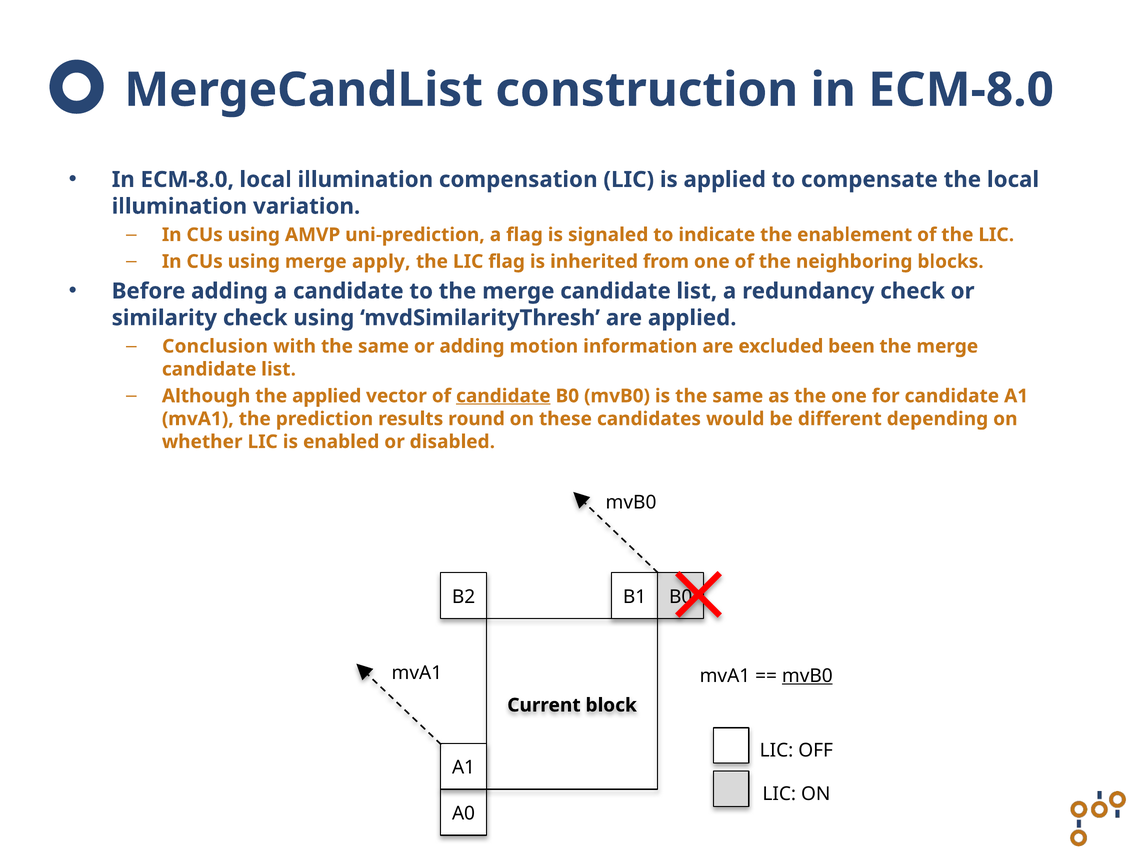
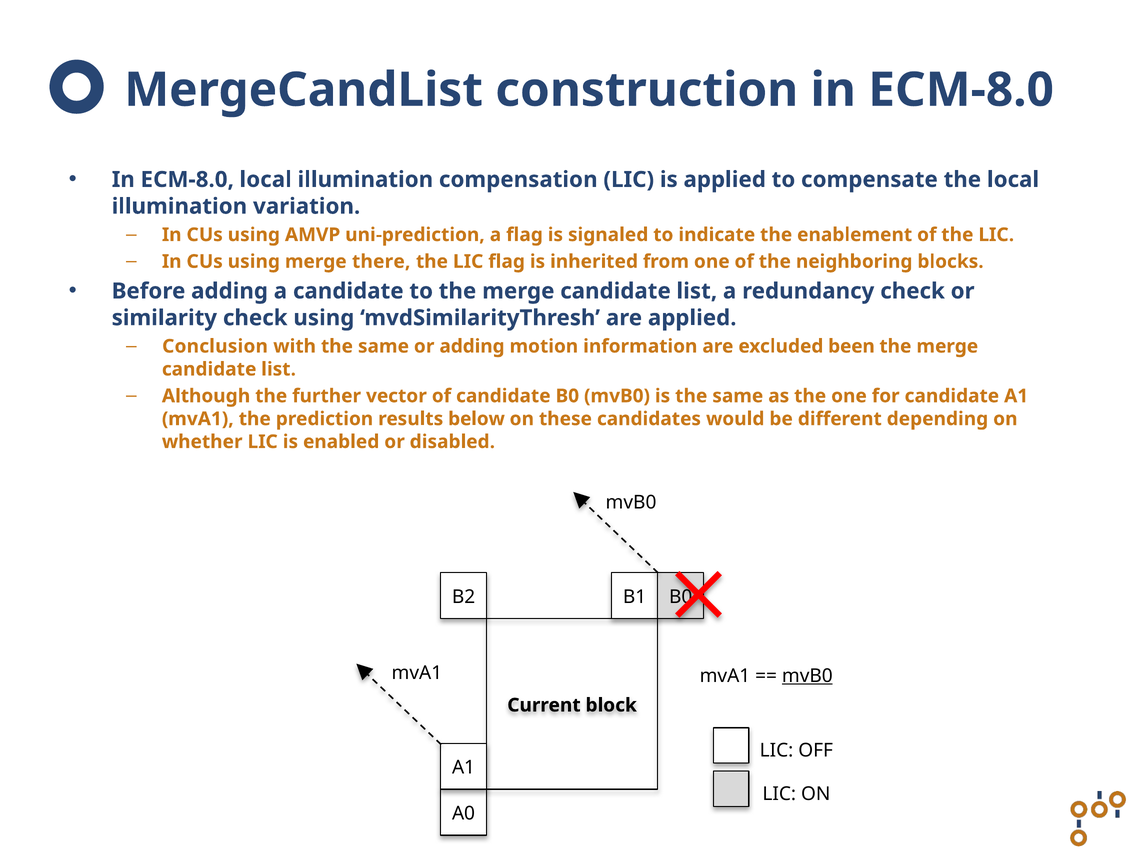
apply: apply -> there
the applied: applied -> further
candidate at (503, 396) underline: present -> none
round: round -> below
